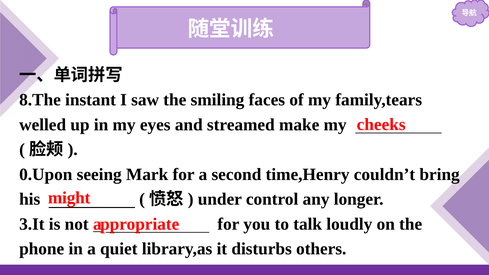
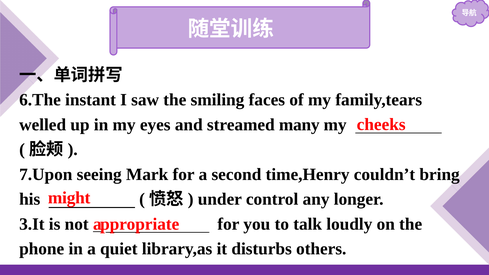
8.The: 8.The -> 6.The
make: make -> many
0.Upon: 0.Upon -> 7.Upon
